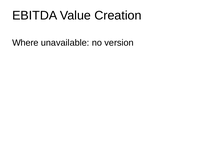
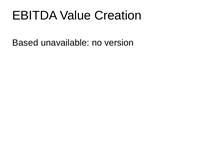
Where: Where -> Based
